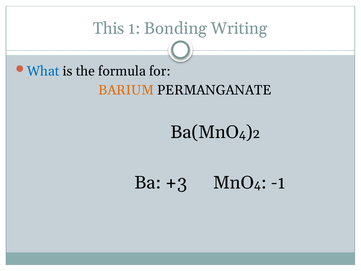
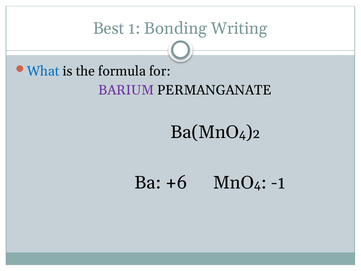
This: This -> Best
BARIUM colour: orange -> purple
+3: +3 -> +6
